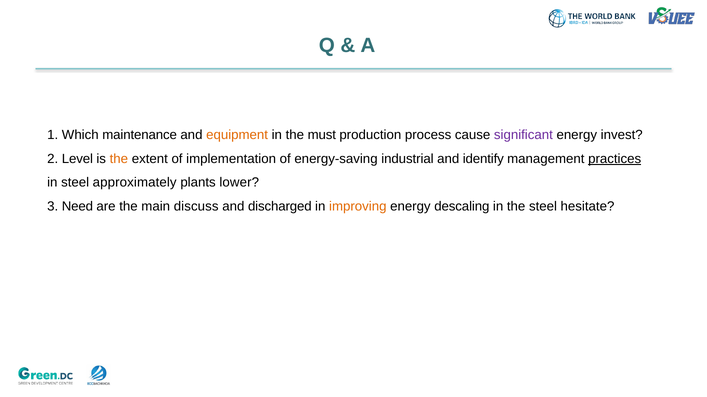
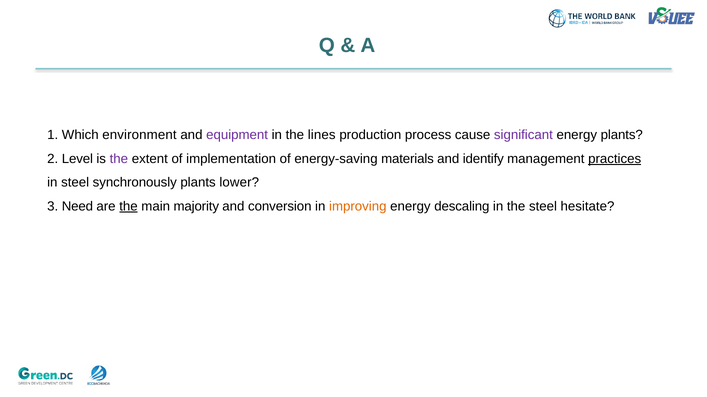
maintenance: maintenance -> environment
equipment colour: orange -> purple
must: must -> lines
energy invest: invest -> plants
the at (119, 159) colour: orange -> purple
industrial: industrial -> materials
approximately: approximately -> synchronously
the at (129, 207) underline: none -> present
discuss: discuss -> majority
discharged: discharged -> conversion
